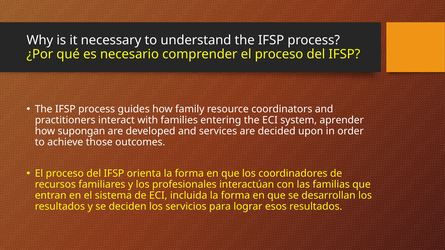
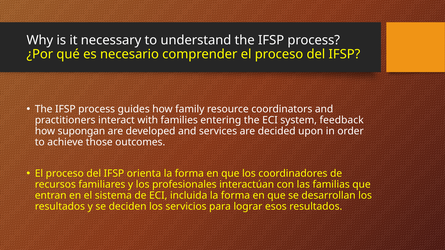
aprender: aprender -> feedback
